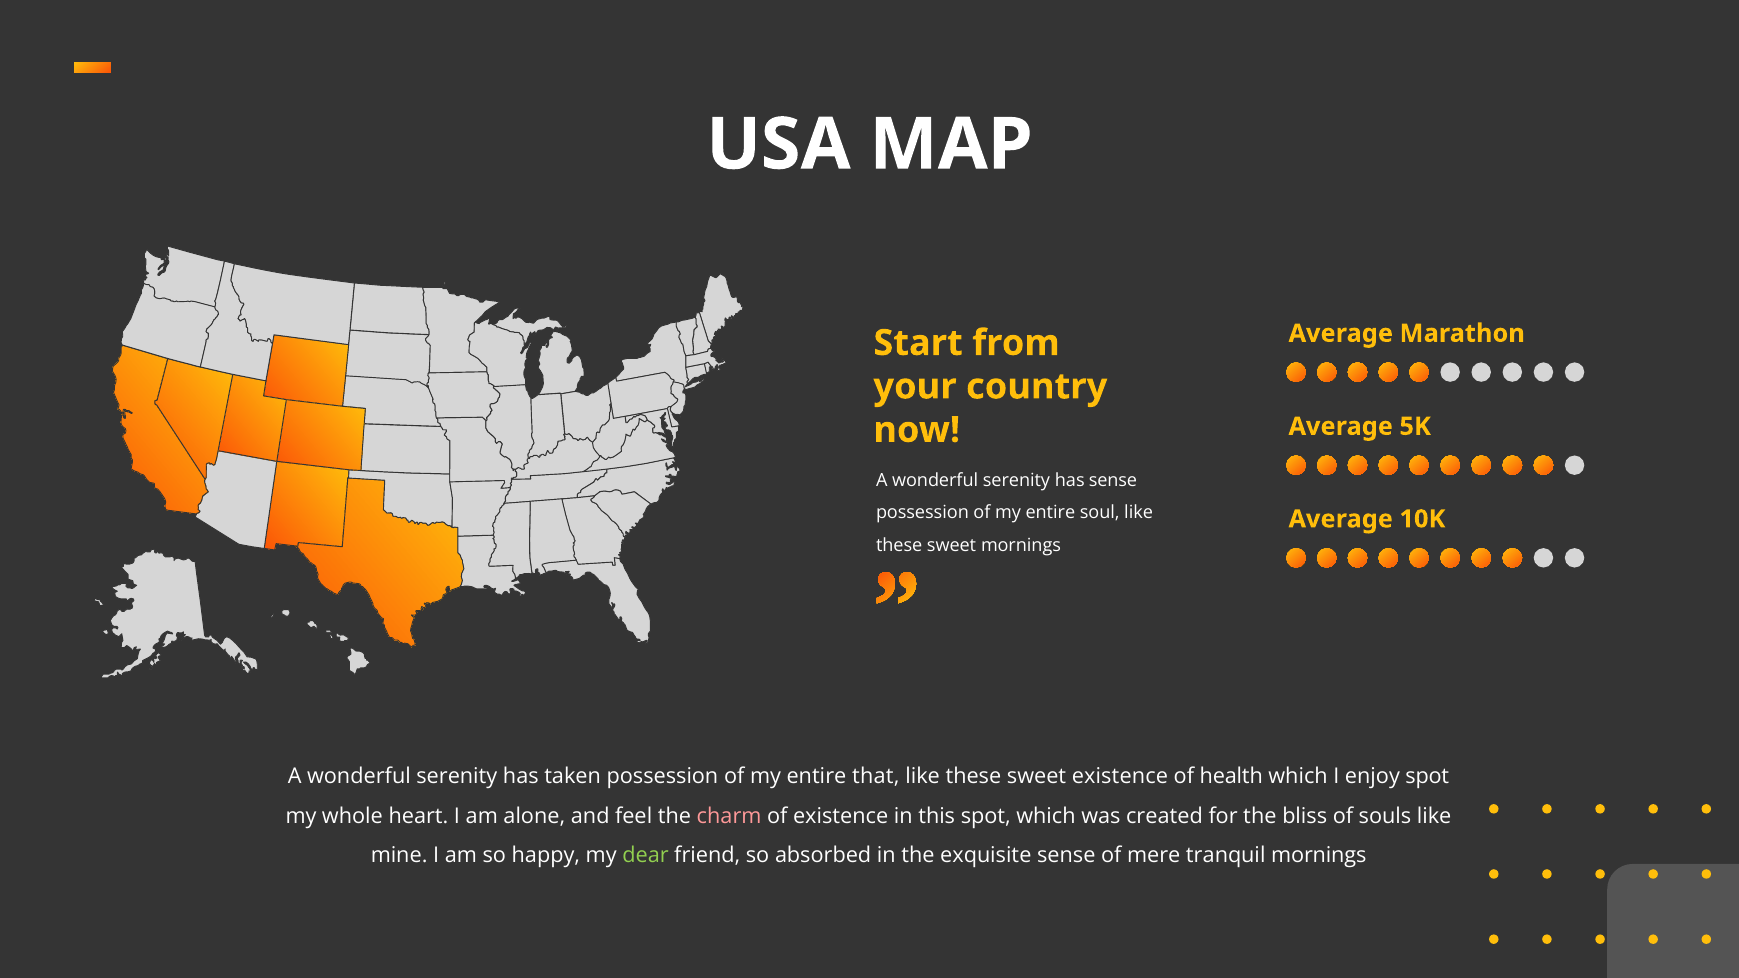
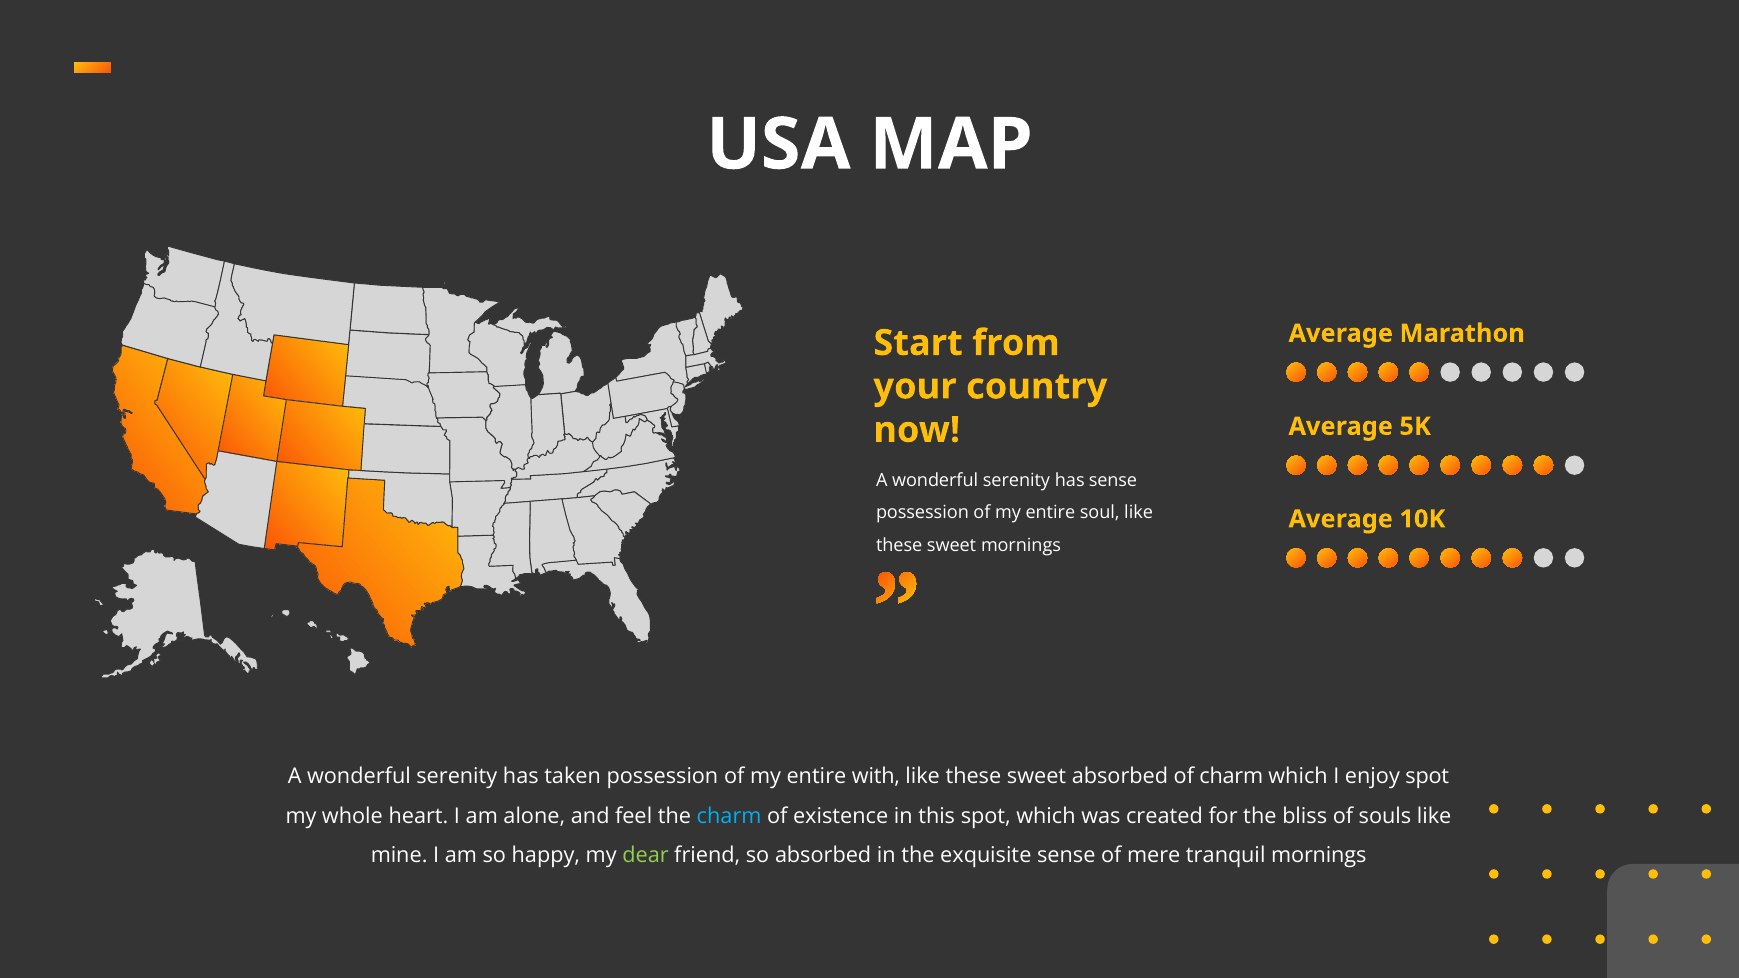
that: that -> with
sweet existence: existence -> absorbed
of health: health -> charm
charm at (729, 816) colour: pink -> light blue
